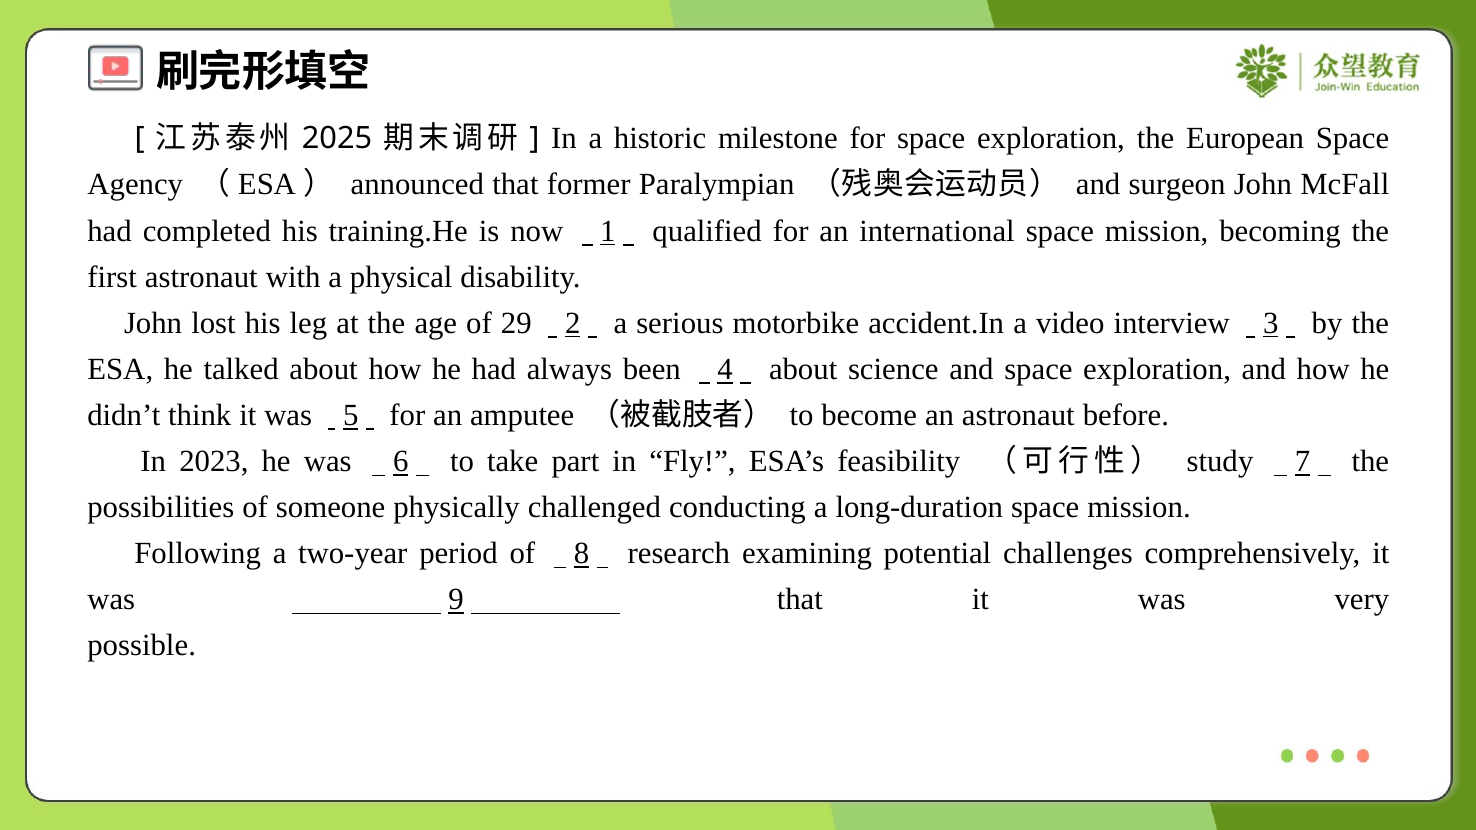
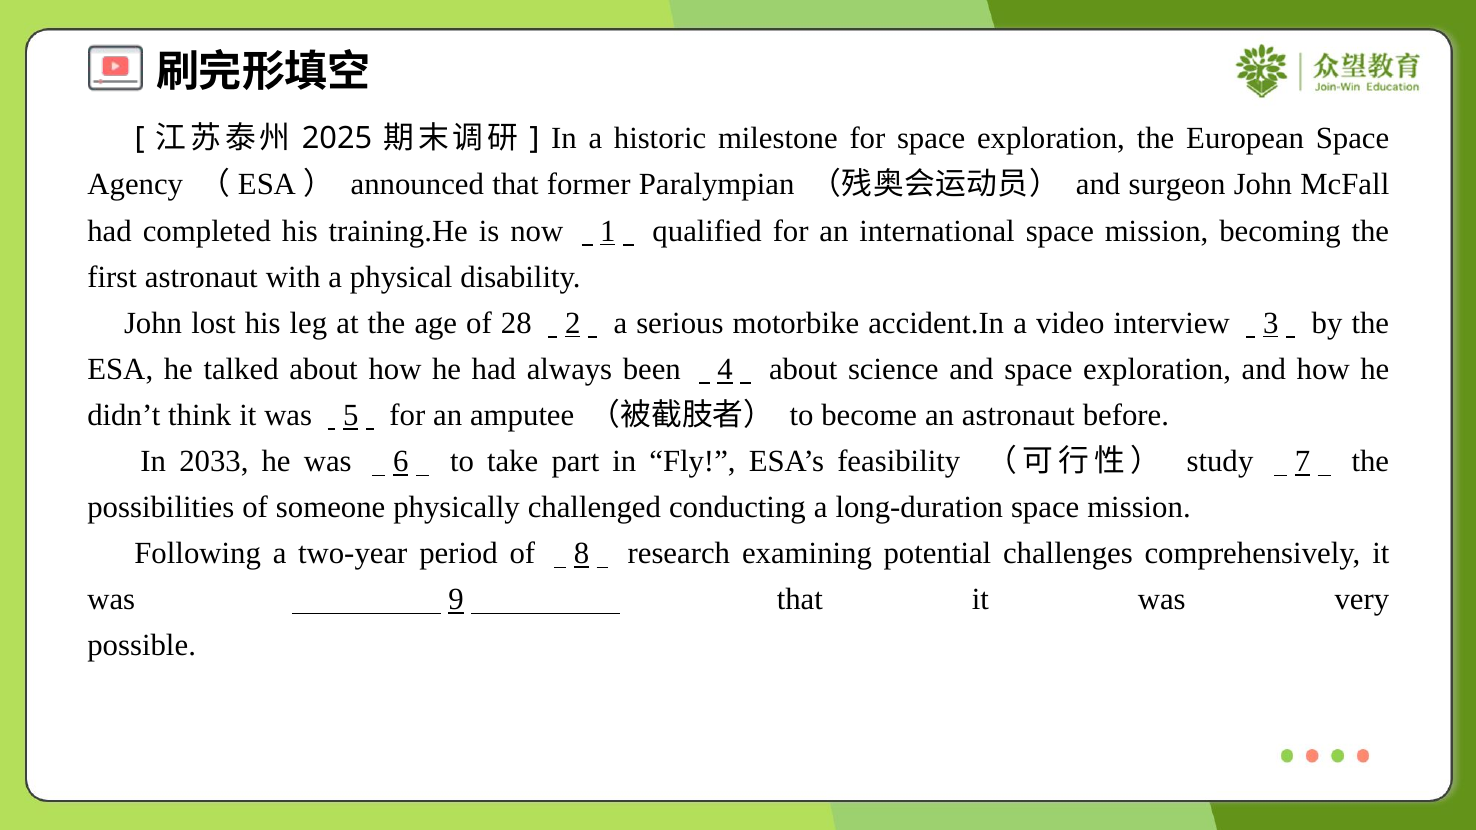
29: 29 -> 28
2023: 2023 -> 2033
